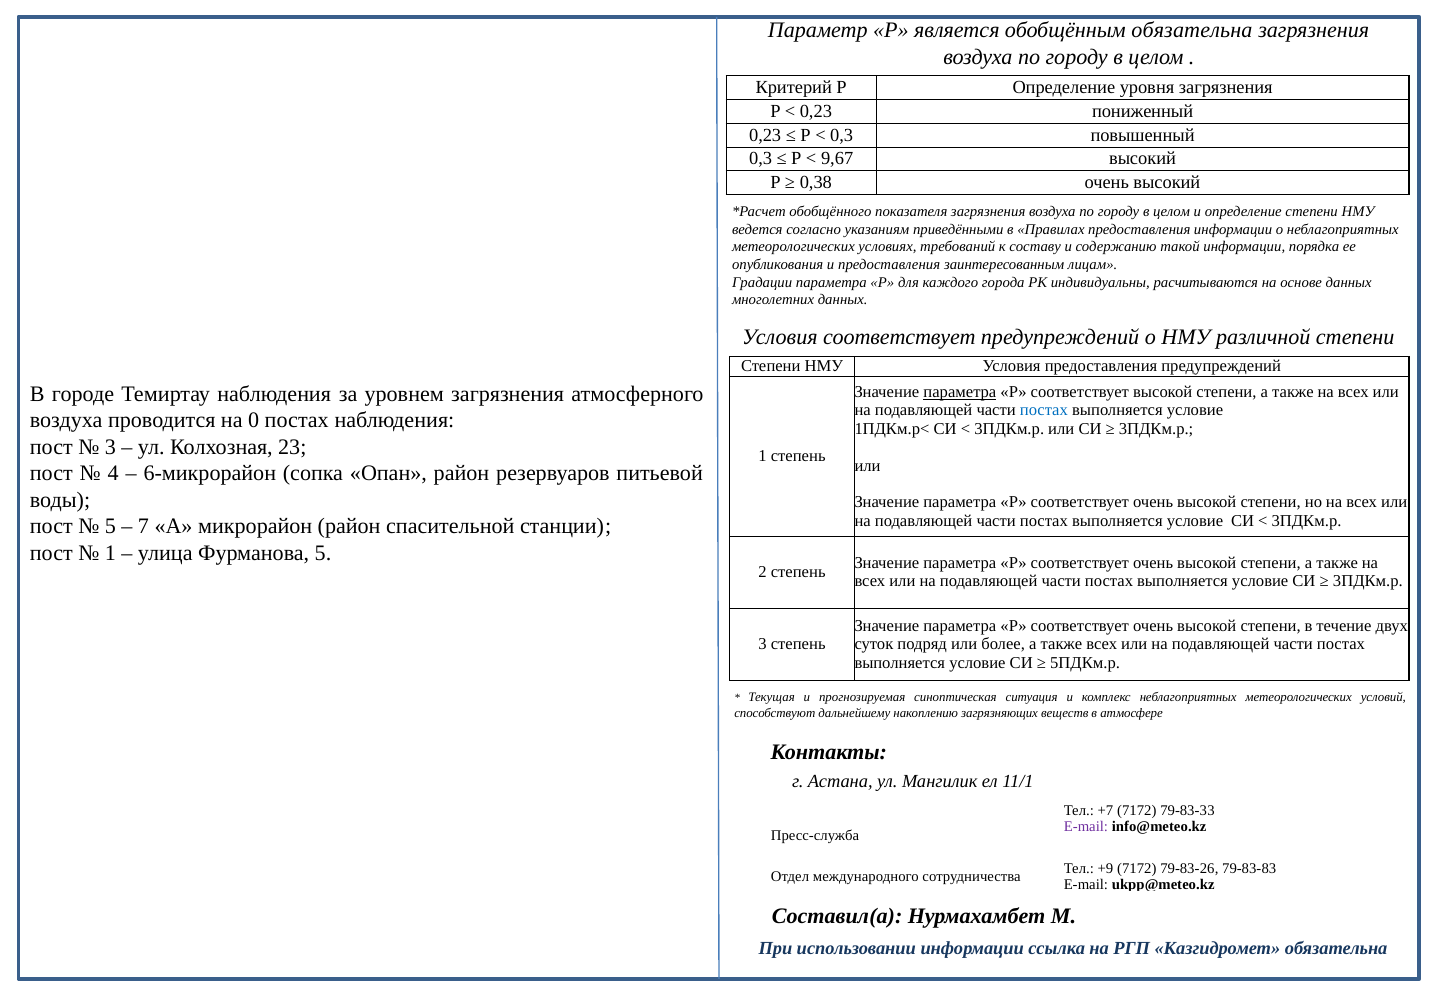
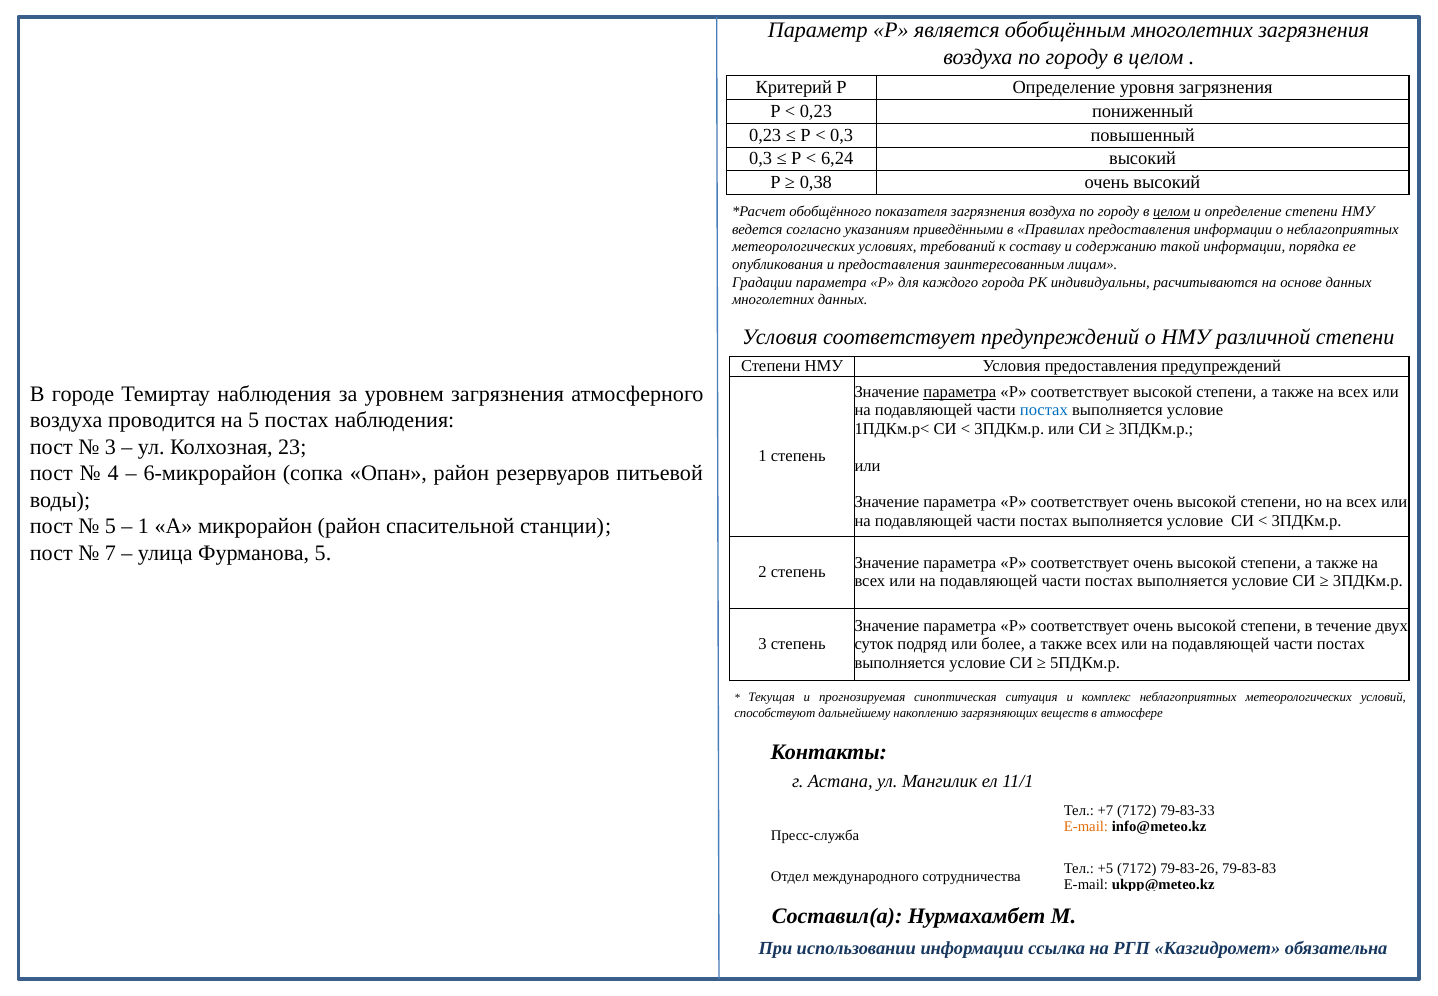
обобщённым обязательна: обязательна -> многолетних
9,67: 9,67 -> 6,24
целом at (1172, 212) underline: none -> present
на 0: 0 -> 5
7 at (143, 526): 7 -> 1
1 at (110, 553): 1 -> 7
E-mail at (1086, 827) colour: purple -> orange
+9: +9 -> +5
